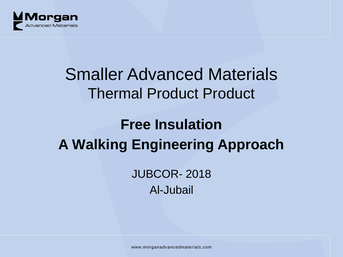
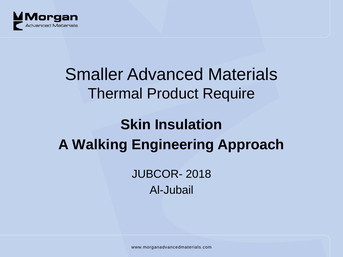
Product Product: Product -> Require
Free: Free -> Skin
